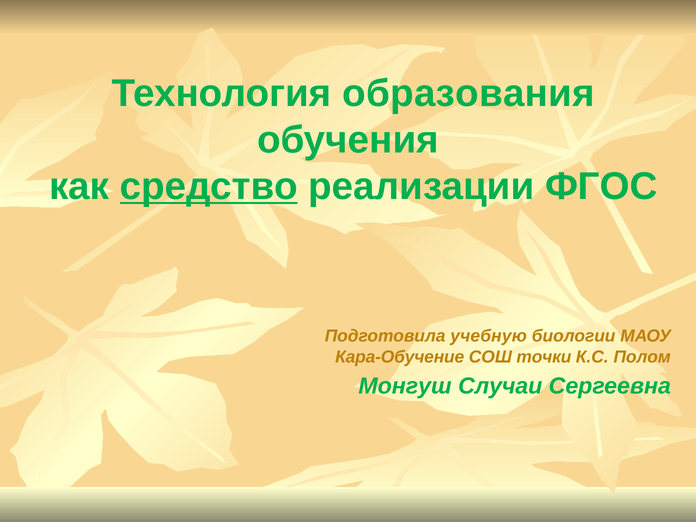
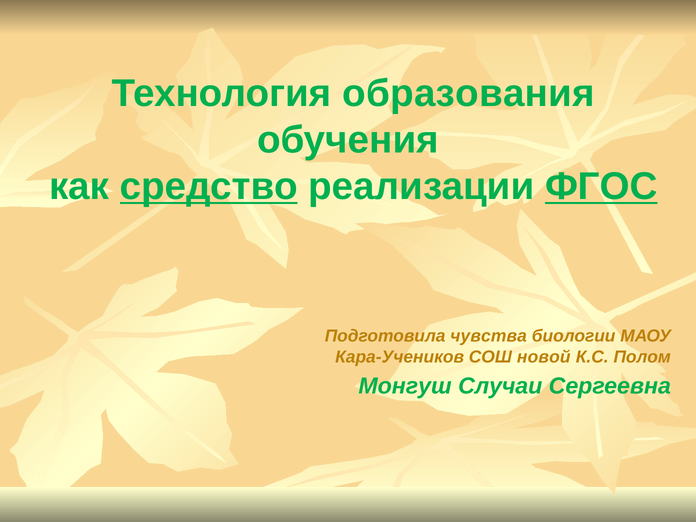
ФГОС underline: none -> present
учебную: учебную -> чувства
Кара-Обучение: Кара-Обучение -> Кара-Учеников
точки: точки -> новой
